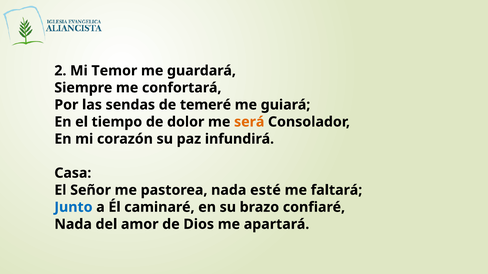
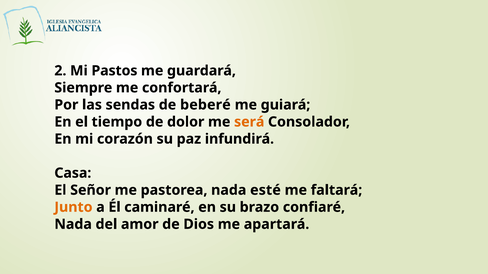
Temor: Temor -> Pastos
temeré: temeré -> beberé
Junto colour: blue -> orange
